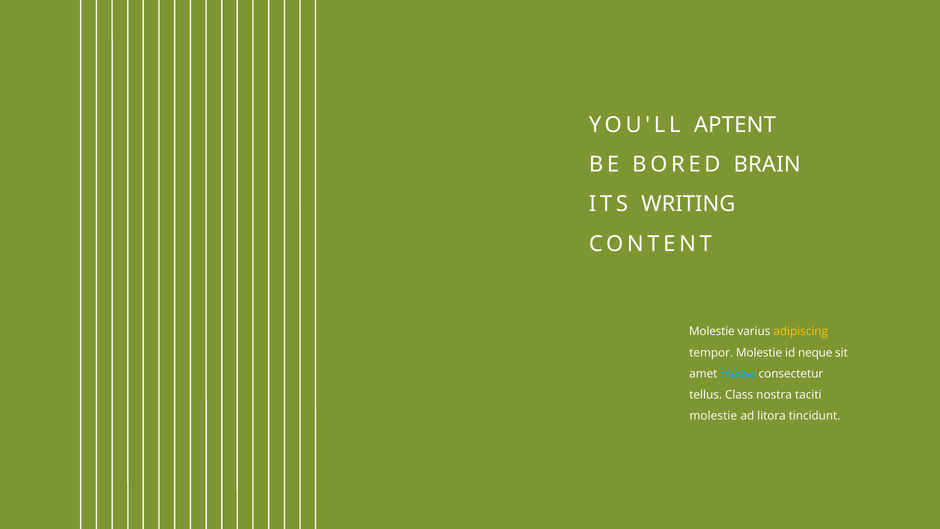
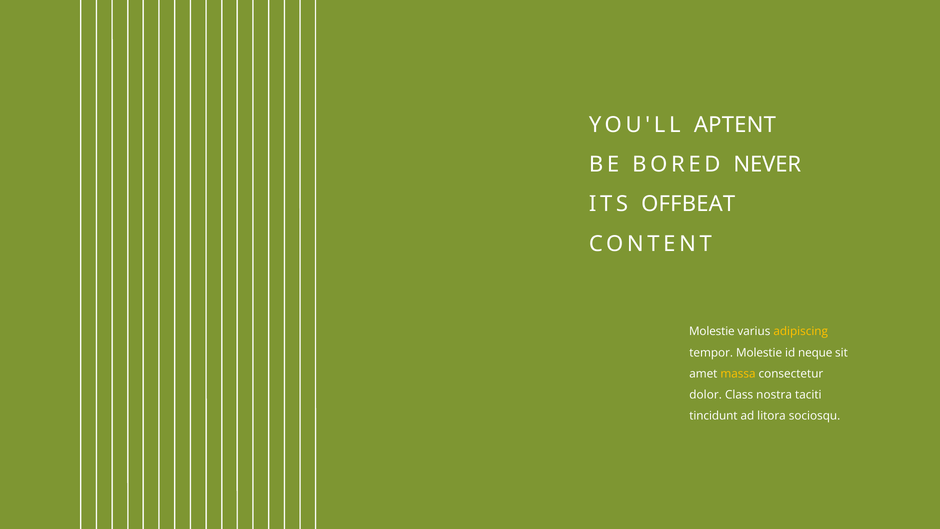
BRAIN: BRAIN -> NEVER
WRITING: WRITING -> OFFBEAT
massa colour: light blue -> yellow
tellus: tellus -> dolor
molestie at (713, 416): molestie -> tincidunt
tincidunt: tincidunt -> sociosqu
